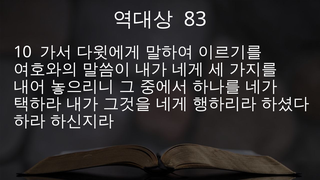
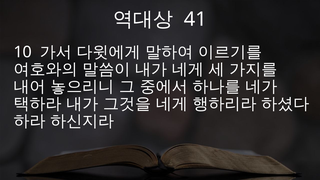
83: 83 -> 41
